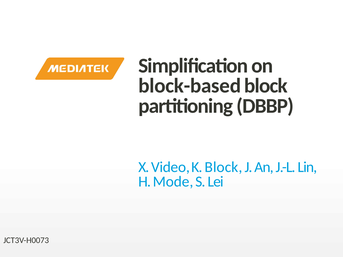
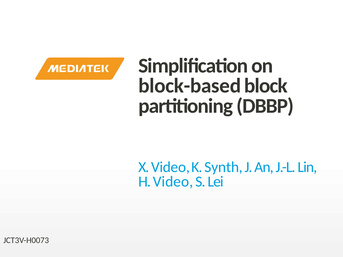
K Block: Block -> Synth
H Mode: Mode -> Video
